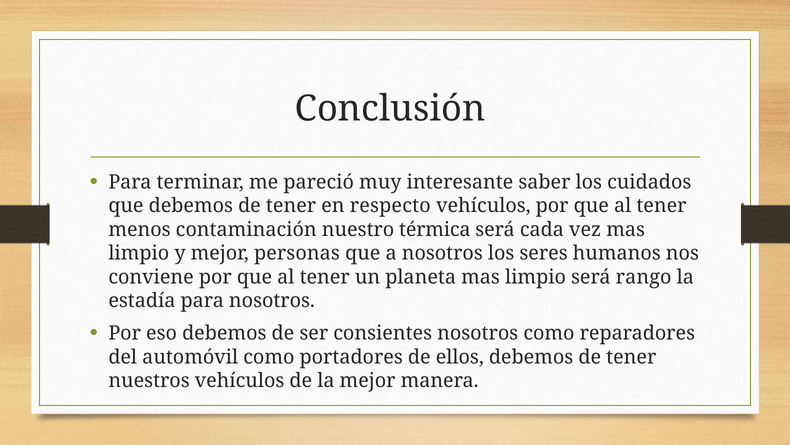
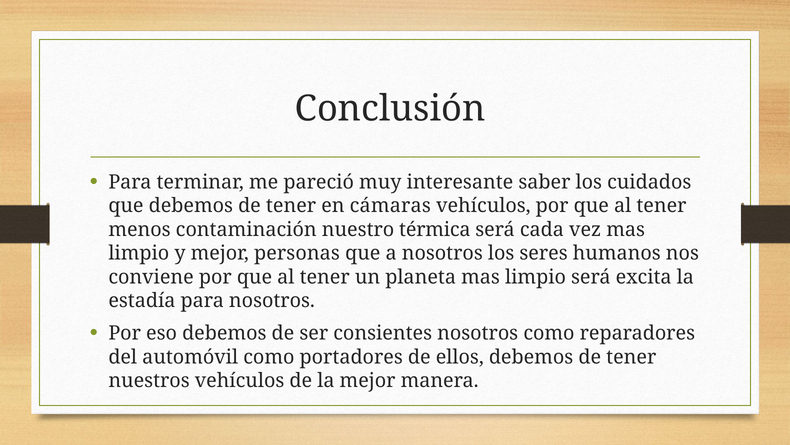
respecto: respecto -> cámaras
rango: rango -> excita
